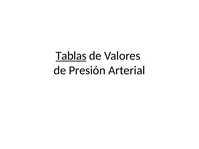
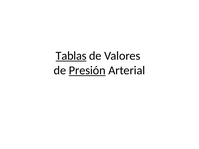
Presión underline: none -> present
